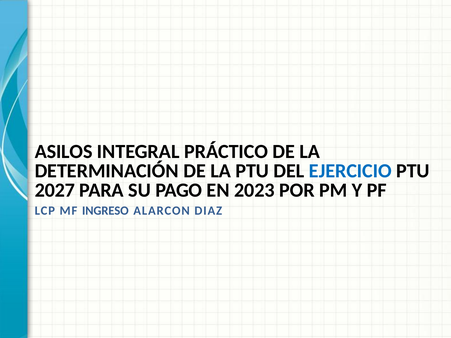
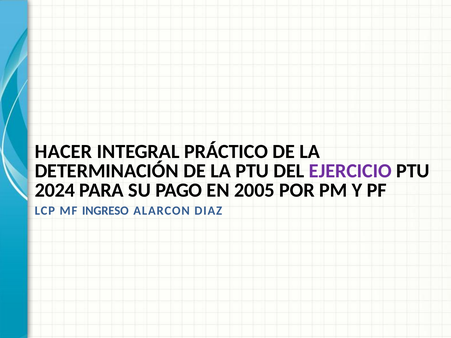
ASILOS: ASILOS -> HACER
EJERCICIO colour: blue -> purple
2027: 2027 -> 2024
2023: 2023 -> 2005
